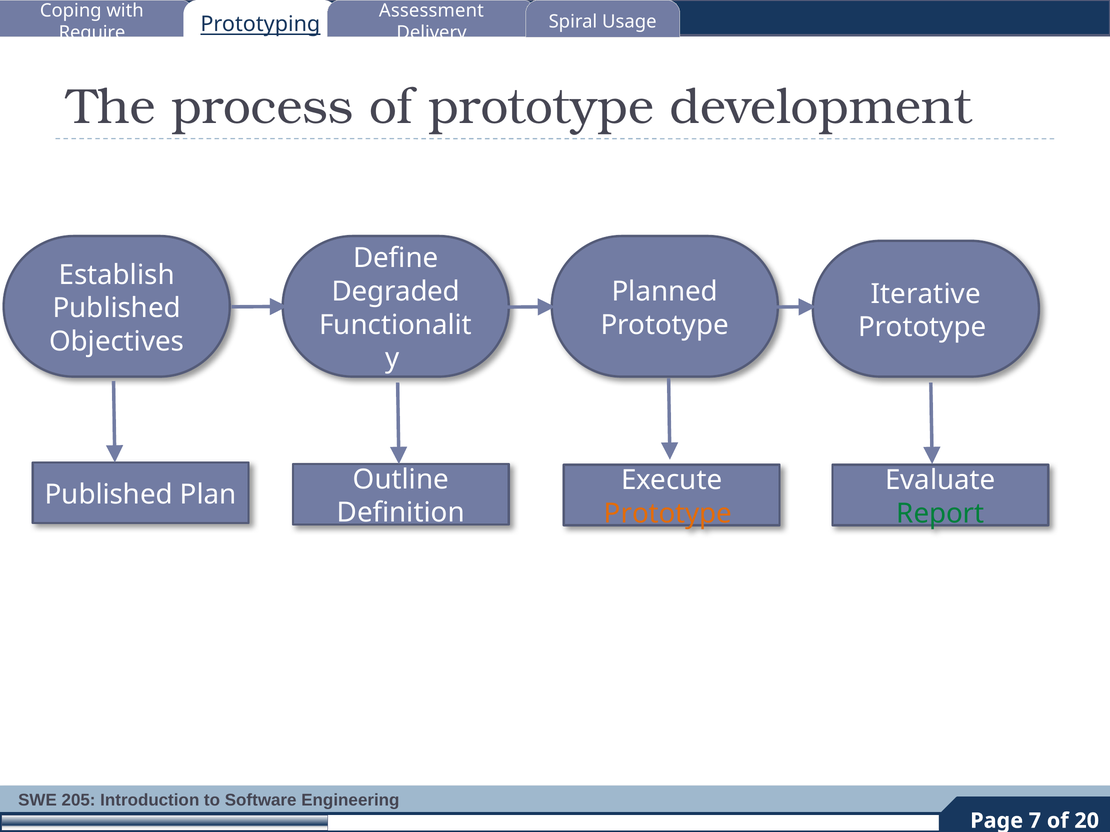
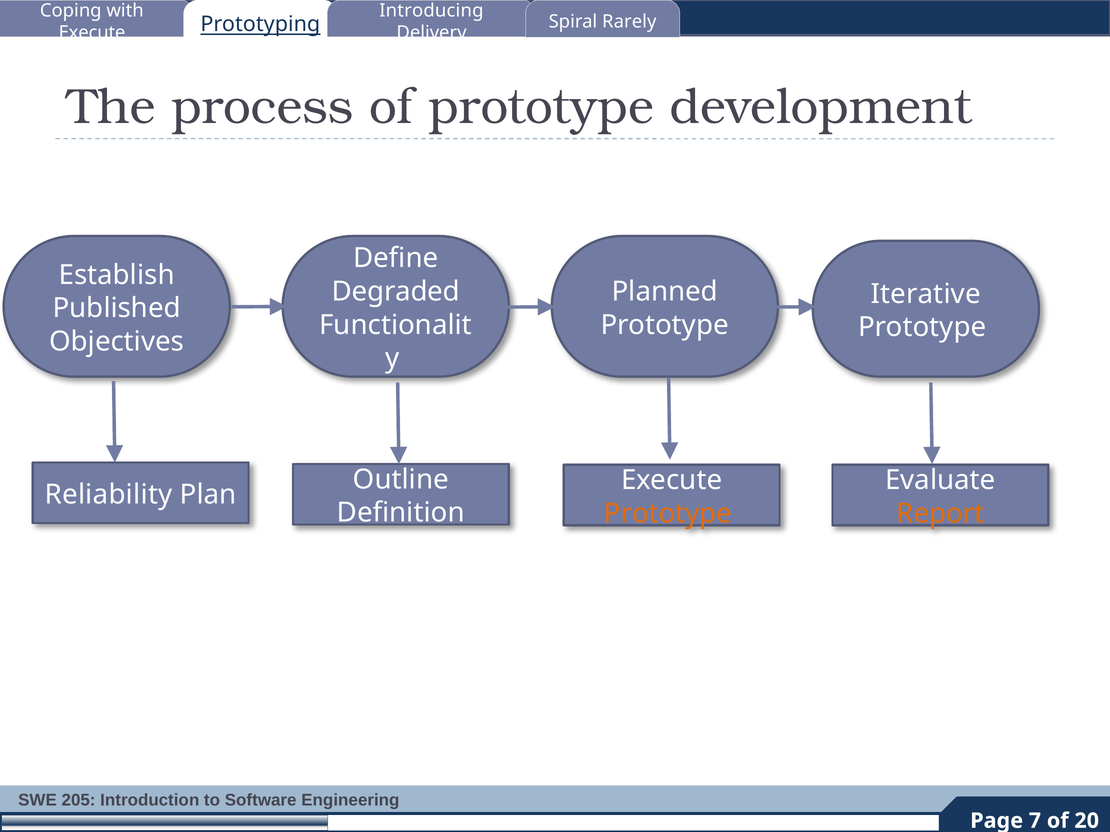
Assessment: Assessment -> Introducing
Usage: Usage -> Rarely
Require at (92, 33): Require -> Execute
Published at (109, 495): Published -> Reliability
Report colour: green -> orange
